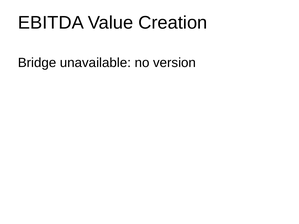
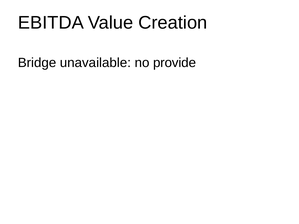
version: version -> provide
